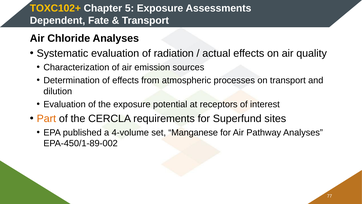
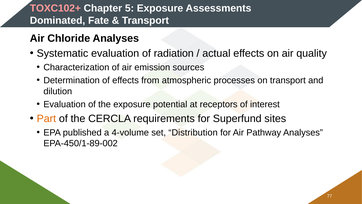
TOXC102+ colour: yellow -> pink
Dependent: Dependent -> Dominated
Manganese: Manganese -> Distribution
